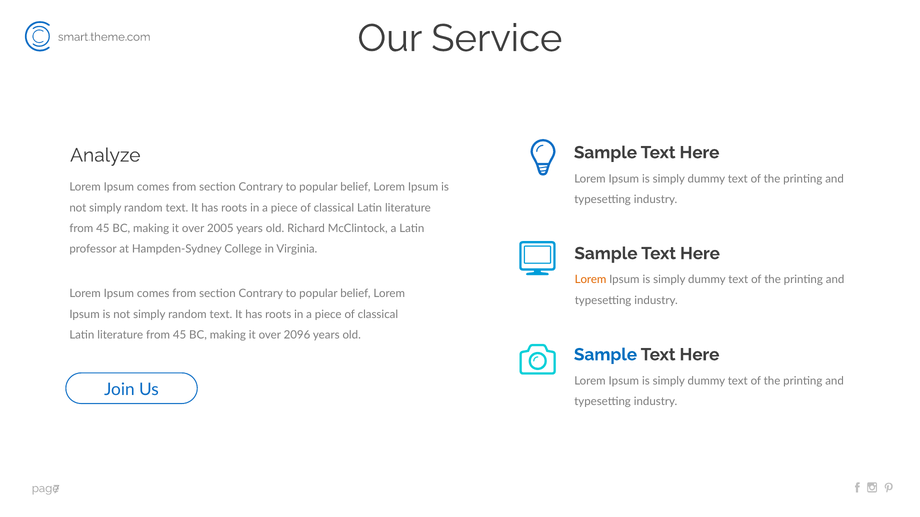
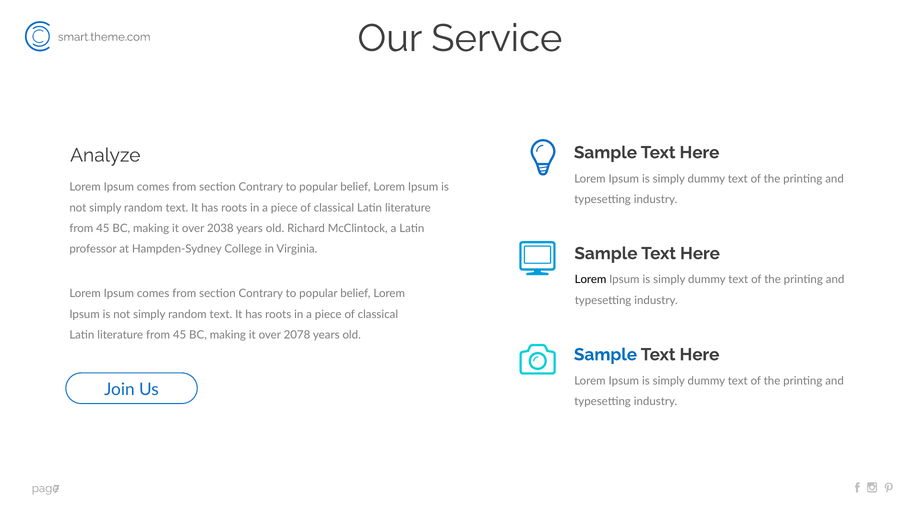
2005: 2005 -> 2038
Lorem at (591, 280) colour: orange -> black
2096: 2096 -> 2078
